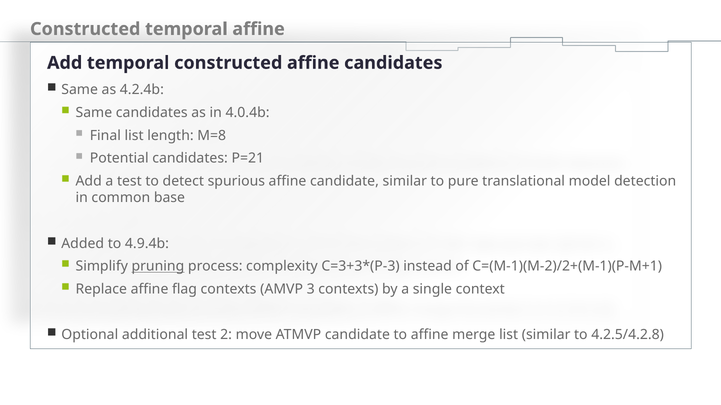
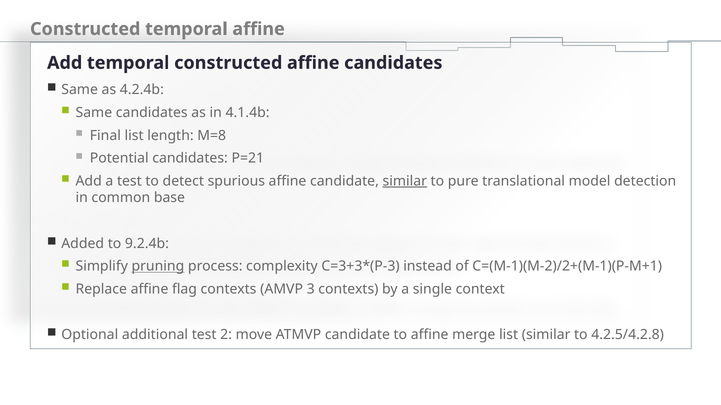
4.0.4b: 4.0.4b -> 4.1.4b
similar at (405, 181) underline: none -> present
4.9.4b: 4.9.4b -> 9.2.4b
